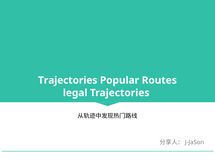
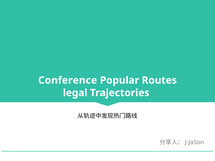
Trajectories at (68, 80): Trajectories -> Conference
